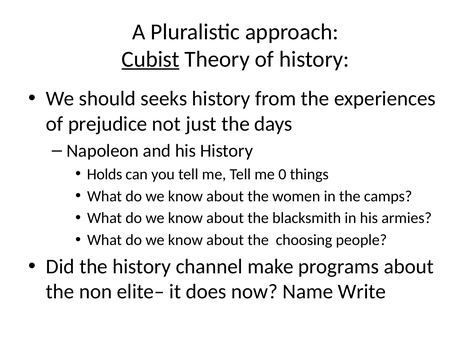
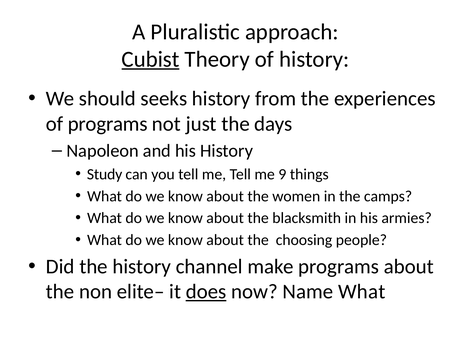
of prejudice: prejudice -> programs
Holds: Holds -> Study
0: 0 -> 9
does underline: none -> present
Name Write: Write -> What
